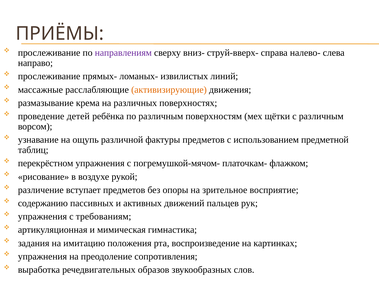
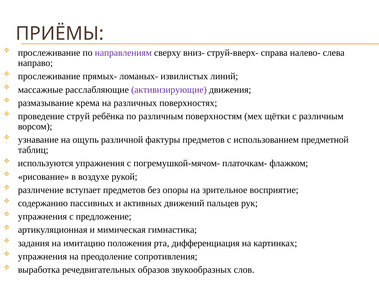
активизирующие colour: orange -> purple
детей: детей -> струй
перекрёстном: перекрёстном -> используются
требованиям: требованиям -> предложение
воспроизведение: воспроизведение -> дифференциация
